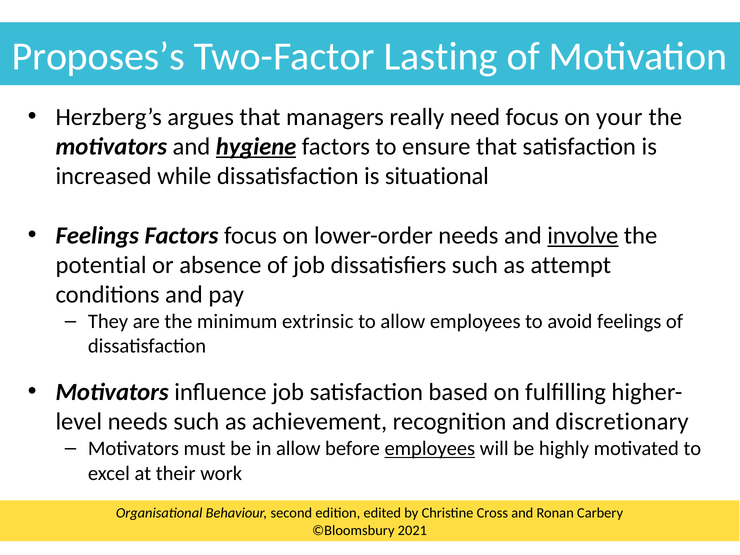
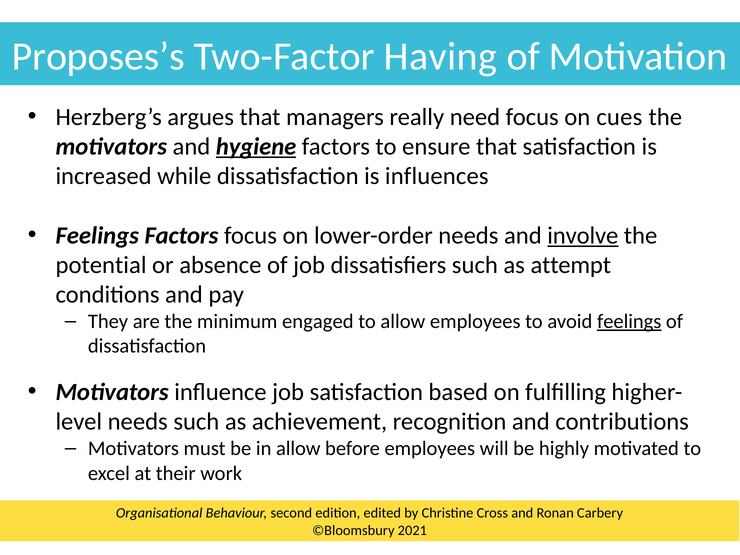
Lasting: Lasting -> Having
your: your -> cues
situational: situational -> influences
extrinsic: extrinsic -> engaged
feelings at (629, 322) underline: none -> present
discretionary: discretionary -> contributions
employees at (430, 449) underline: present -> none
